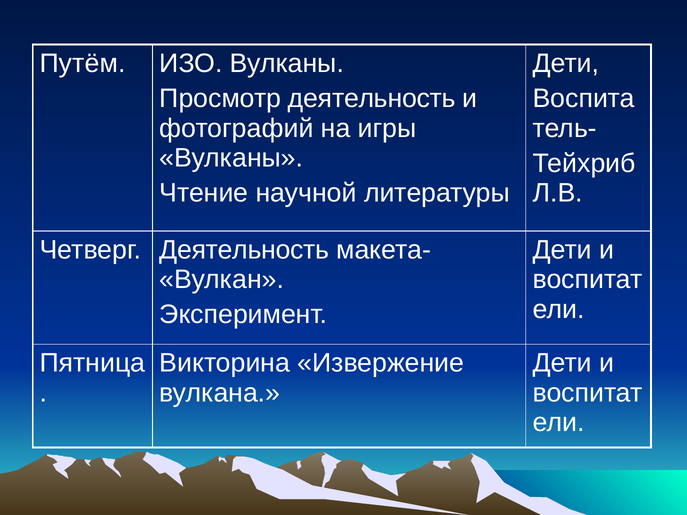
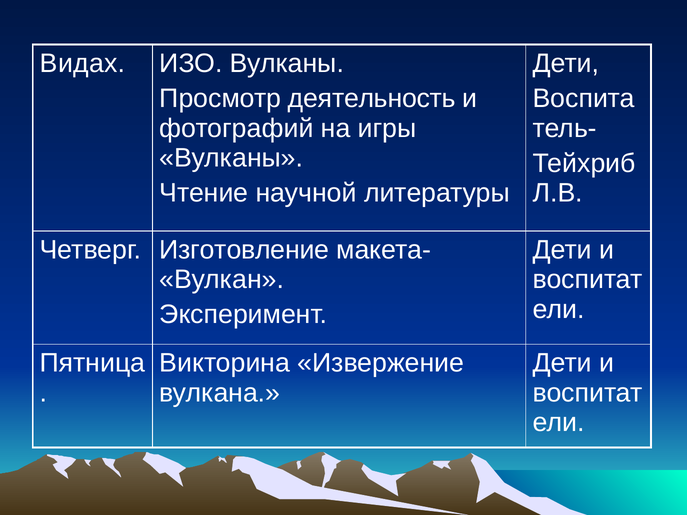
Путём: Путём -> Видах
Четверг Деятельность: Деятельность -> Изготовление
